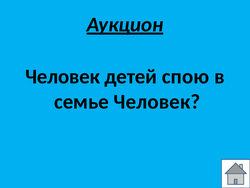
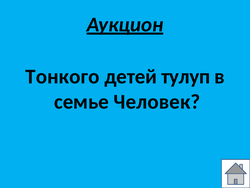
Человек at (63, 76): Человек -> Тонкого
спою: спою -> тулуп
